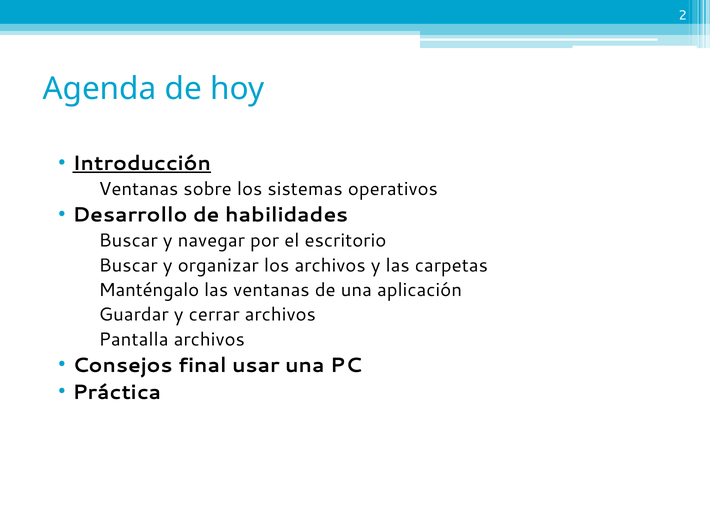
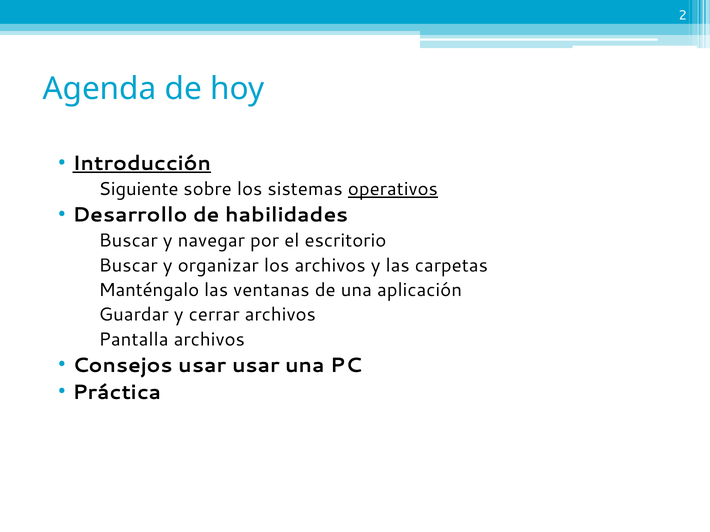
Ventanas at (139, 189): Ventanas -> Siguiente
operativos underline: none -> present
Consejos final: final -> usar
